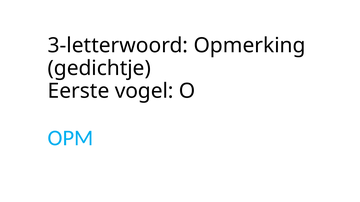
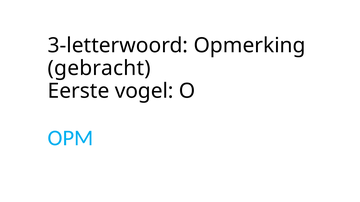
gedichtje: gedichtje -> gebracht
